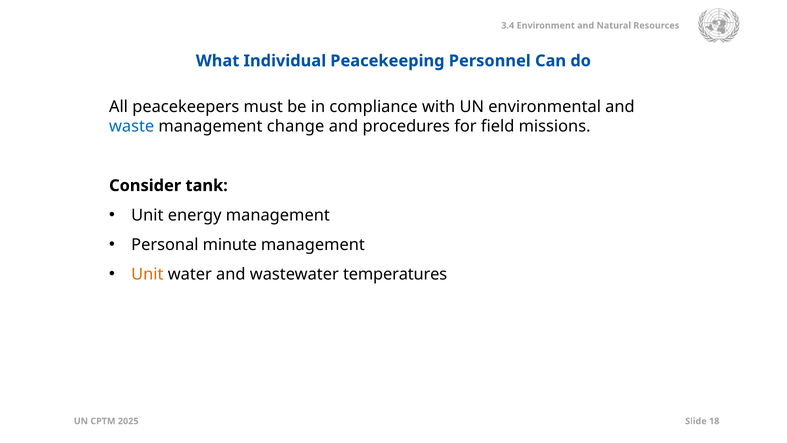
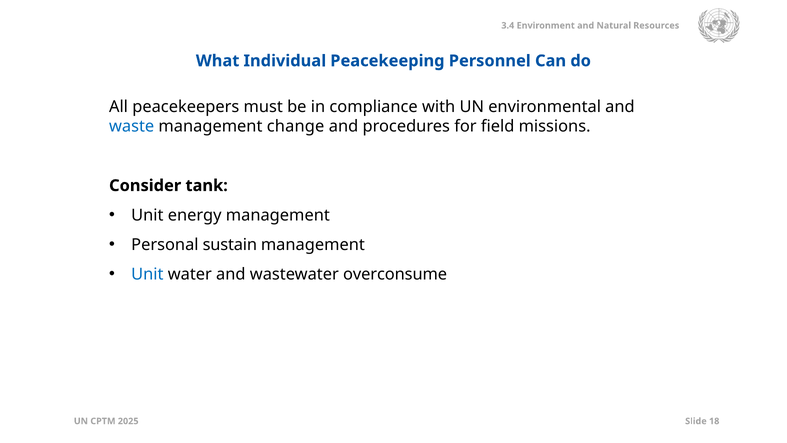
minute: minute -> sustain
Unit at (147, 274) colour: orange -> blue
temperatures: temperatures -> overconsume
